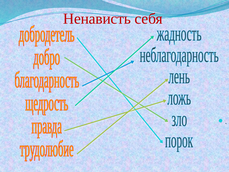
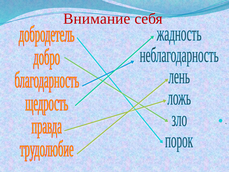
Ненависть: Ненависть -> Внимание
